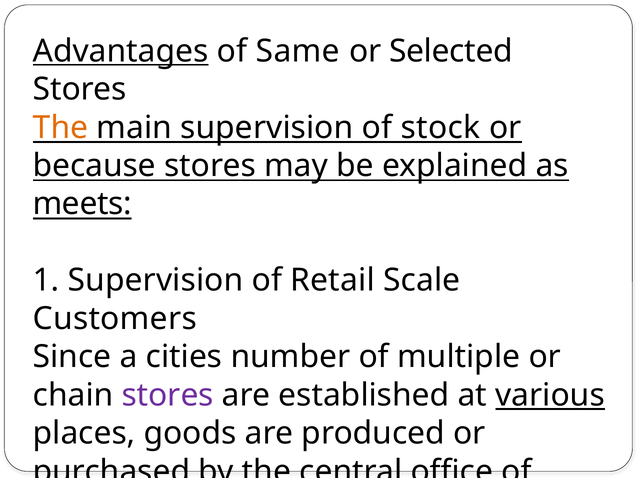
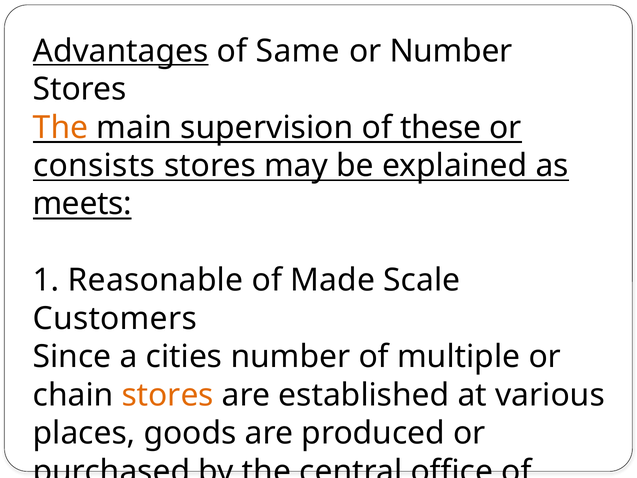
or Selected: Selected -> Number
stock at (440, 127): stock -> these
because: because -> consists
1 Supervision: Supervision -> Reasonable
Retail: Retail -> Made
stores at (168, 395) colour: purple -> orange
various underline: present -> none
